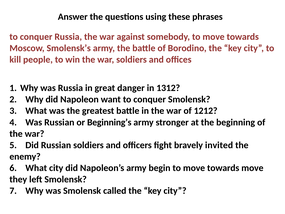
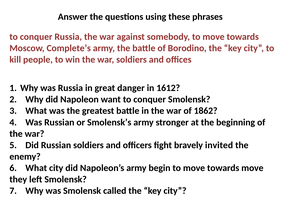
Smolensk’s: Smolensk’s -> Complete’s
1312: 1312 -> 1612
1212: 1212 -> 1862
Beginning’s: Beginning’s -> Smolensk’s
